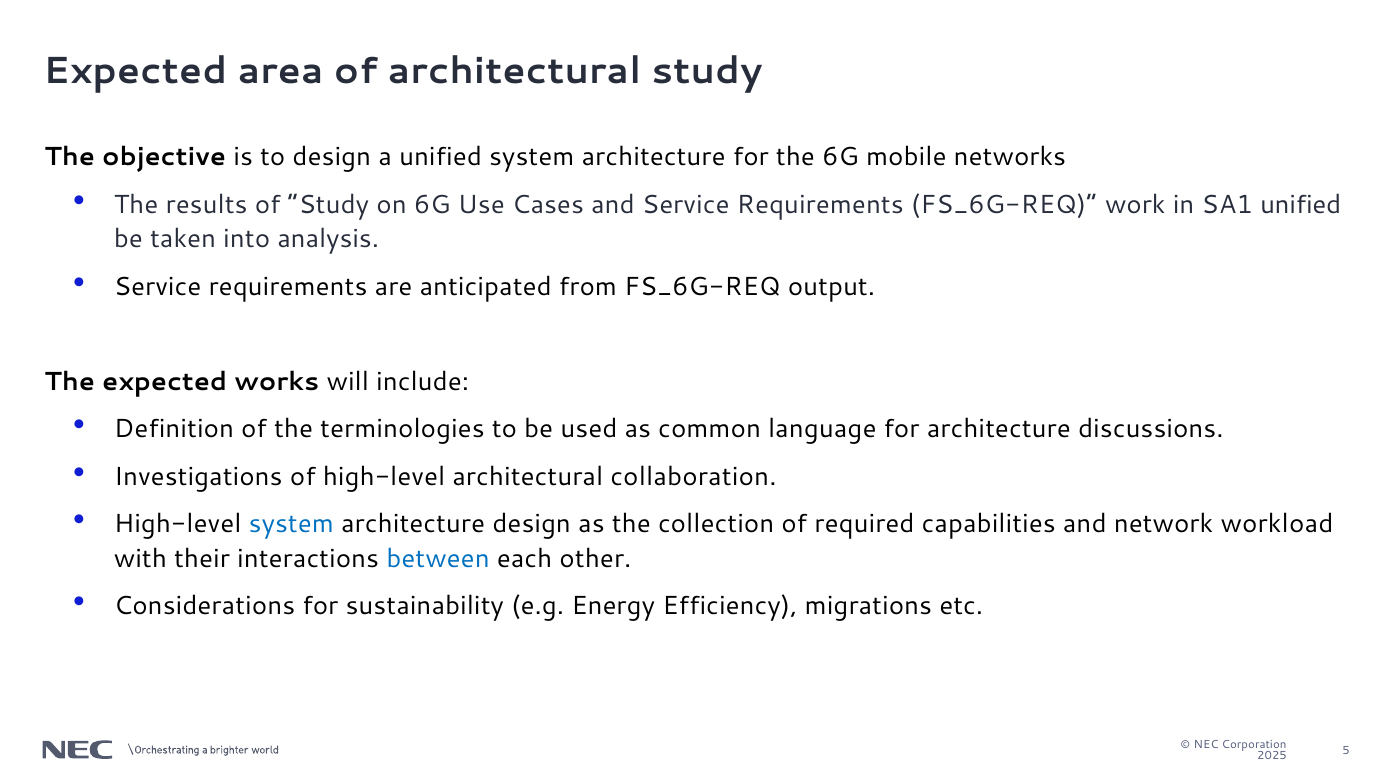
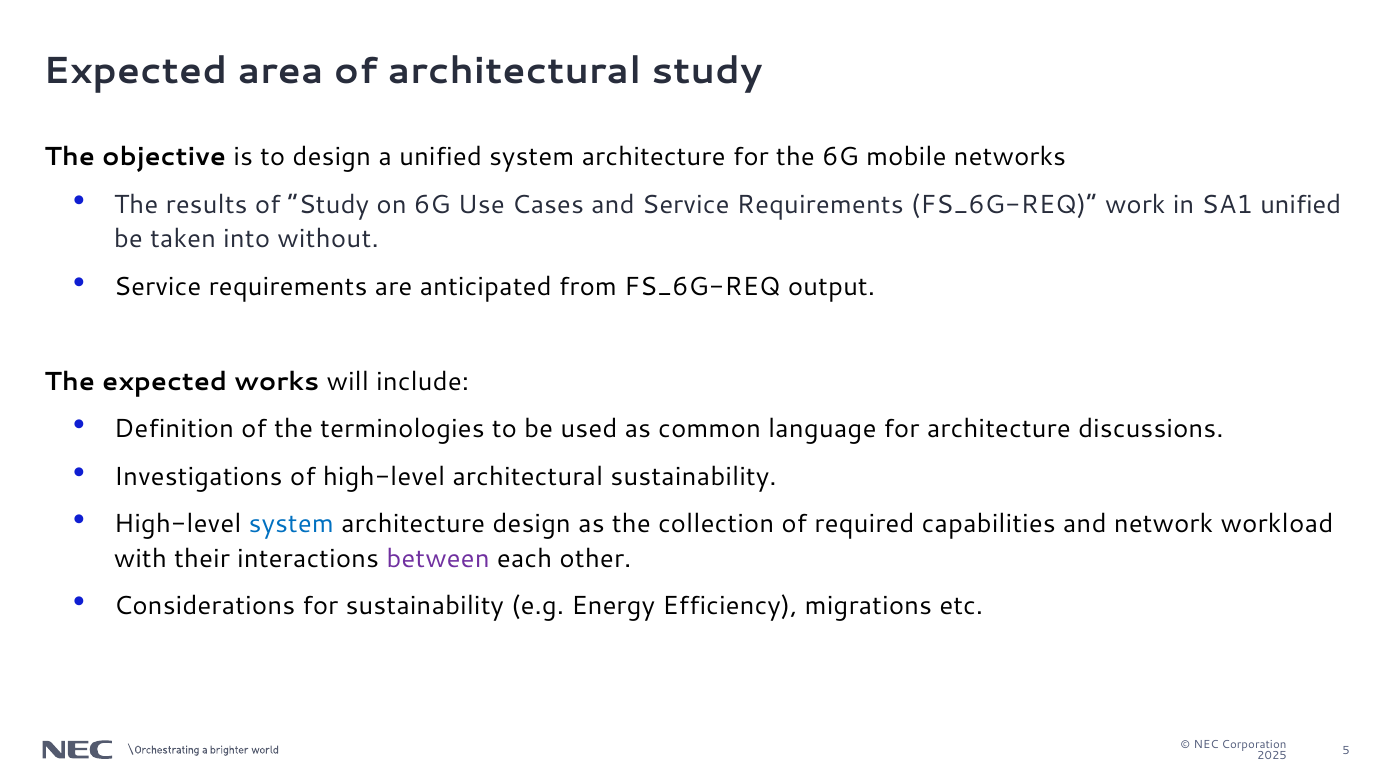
analysis: analysis -> without
architectural collaboration: collaboration -> sustainability
between colour: blue -> purple
